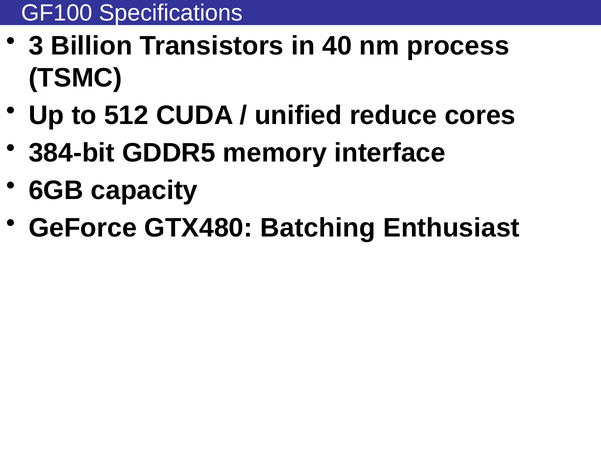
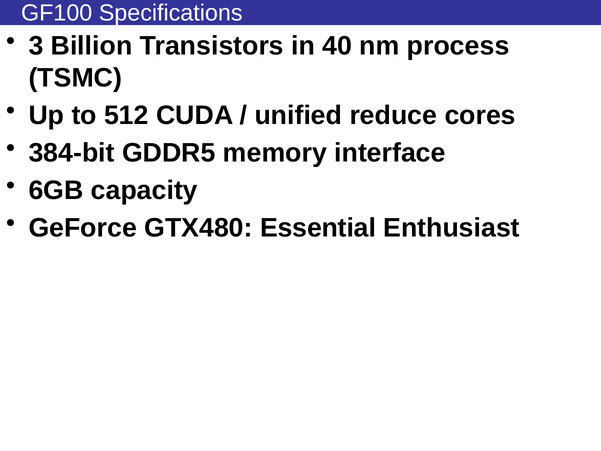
Batching: Batching -> Essential
